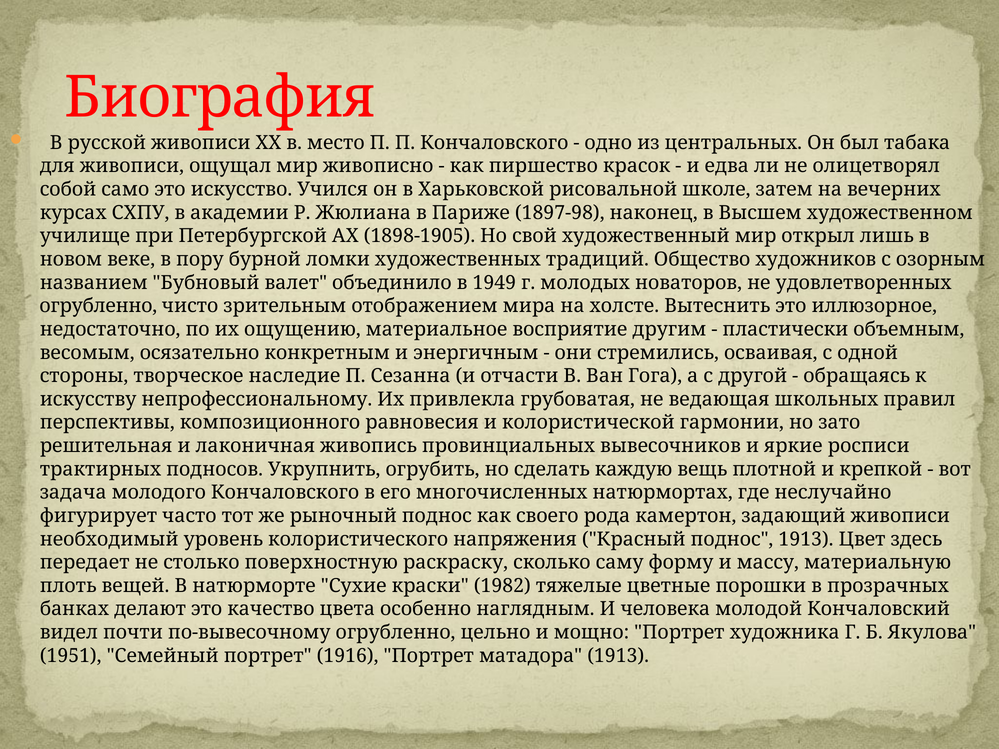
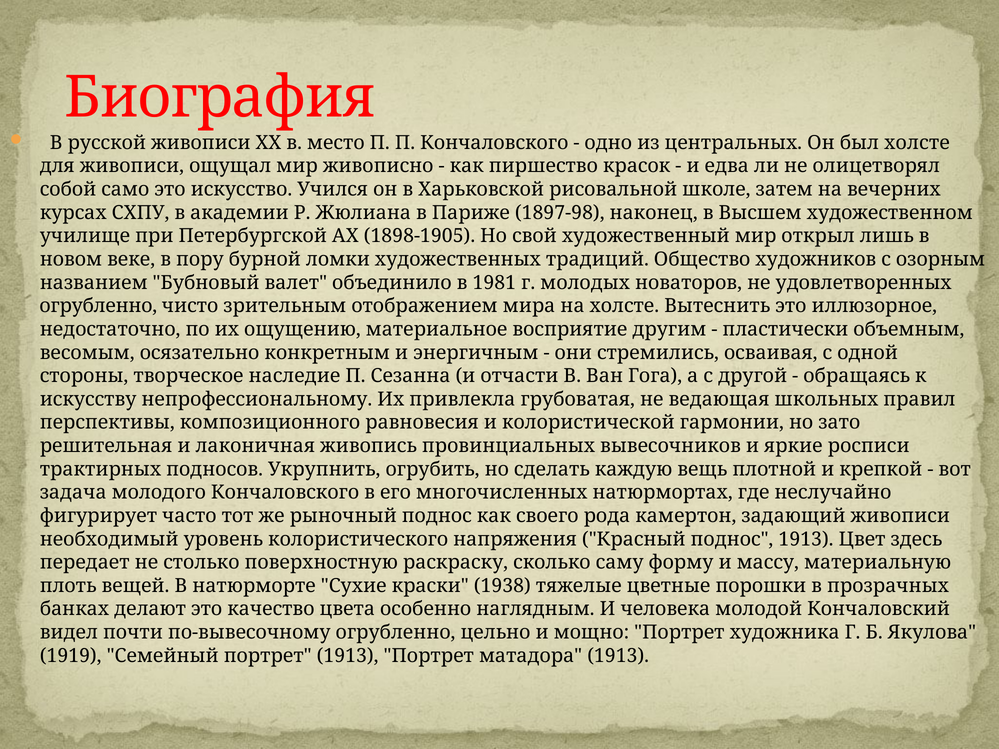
был табака: табака -> холсте
1949: 1949 -> 1981
1982: 1982 -> 1938
1951: 1951 -> 1919
портрет 1916: 1916 -> 1913
